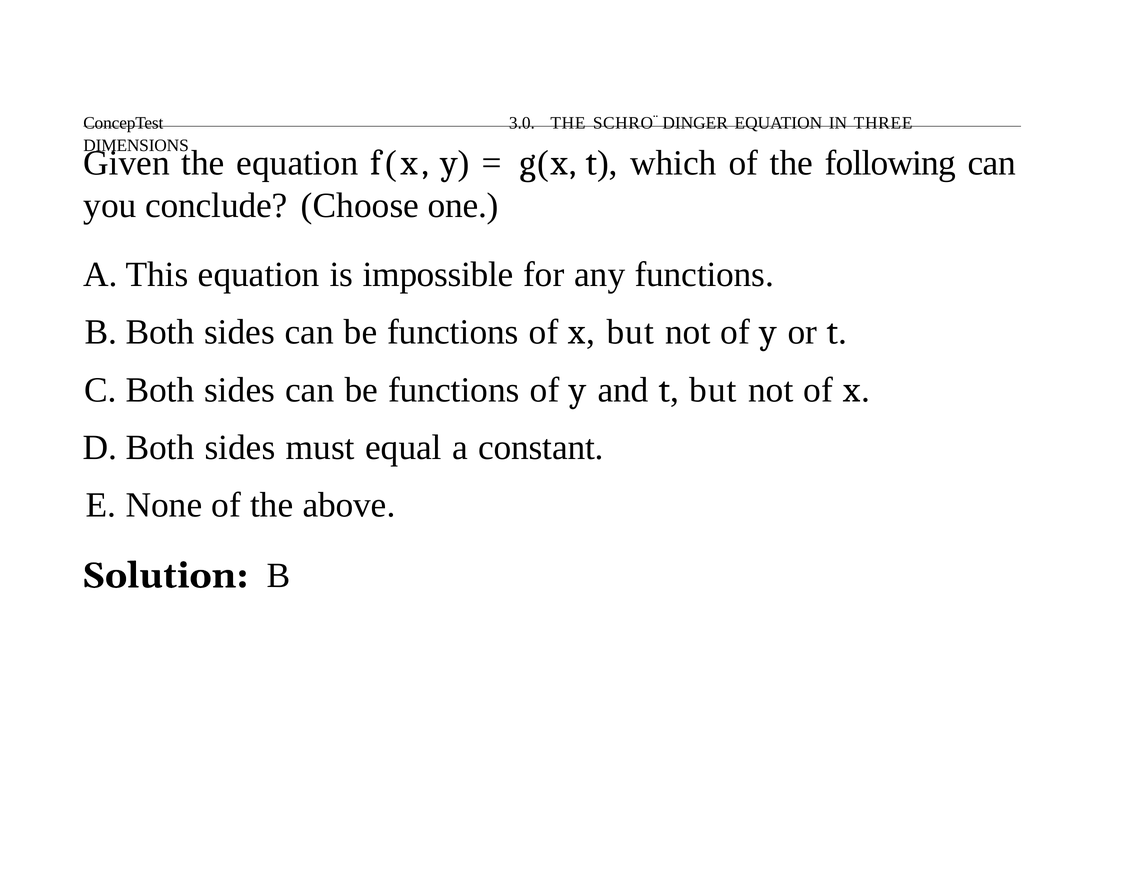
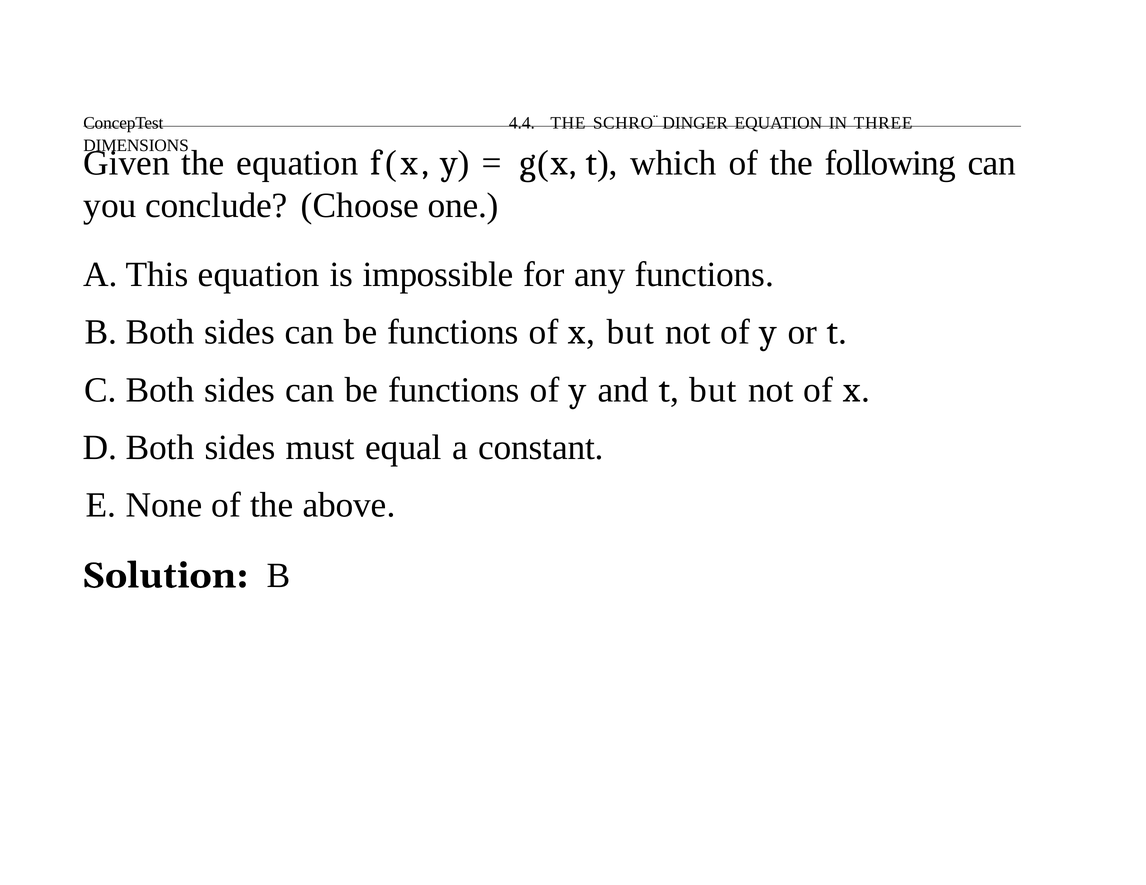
3.0: 3.0 -> 4.4
